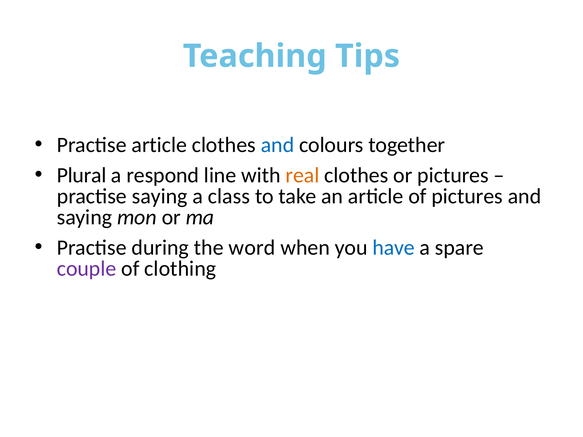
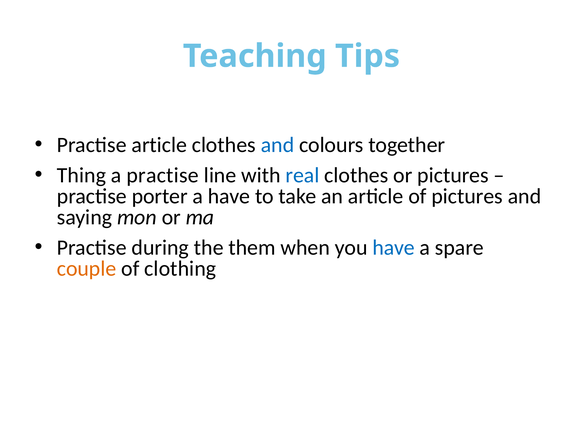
Plural: Plural -> Thing
a respond: respond -> practise
real colour: orange -> blue
practise saying: saying -> porter
a class: class -> have
word: word -> them
couple colour: purple -> orange
